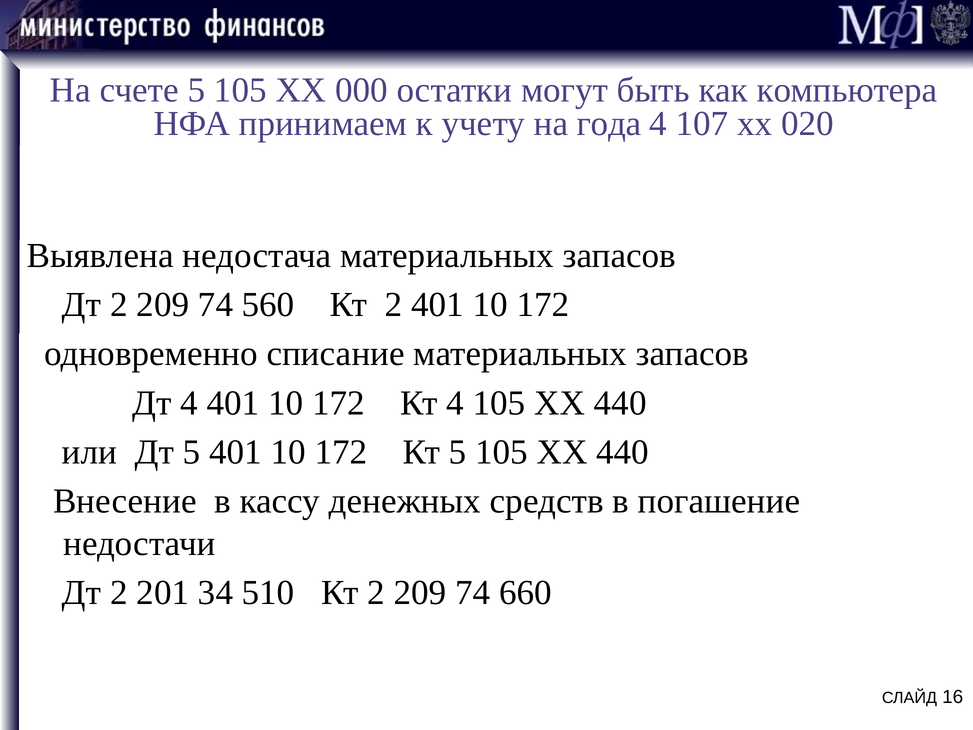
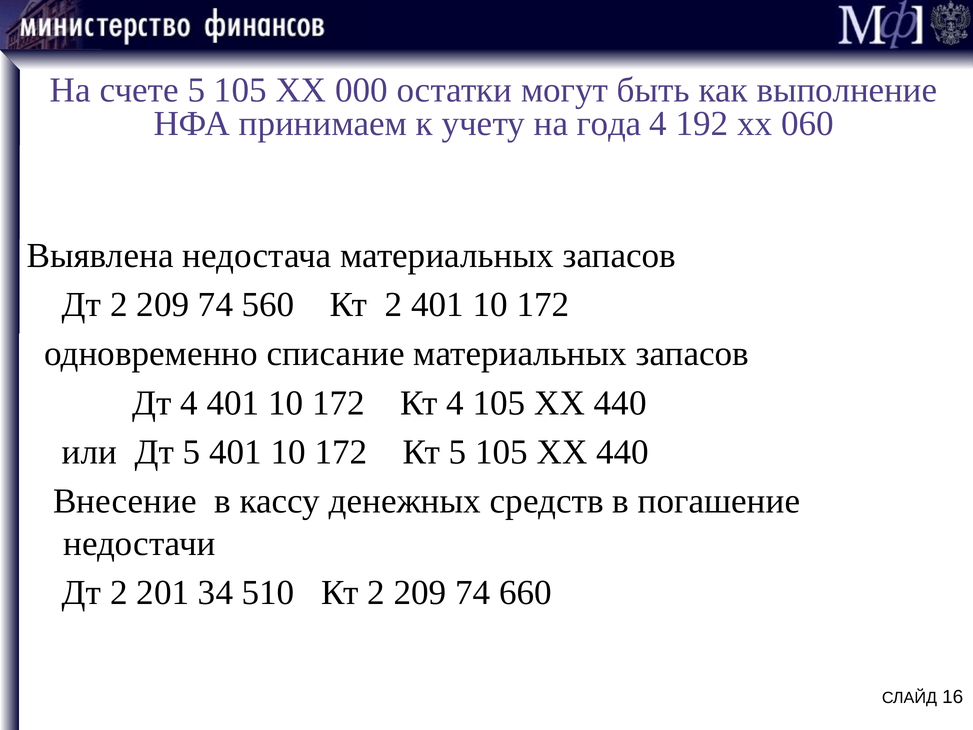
компьютера: компьютера -> выполнение
107: 107 -> 192
020: 020 -> 060
